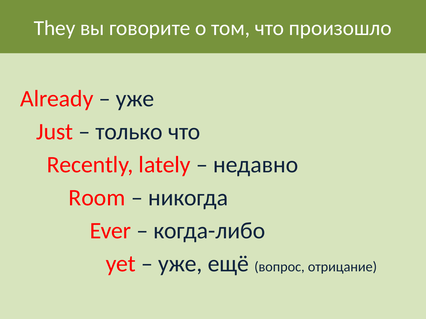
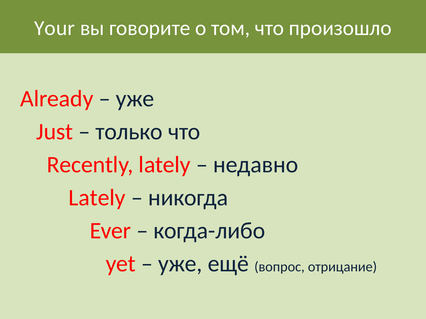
They: They -> Your
Room at (97, 198): Room -> Lately
